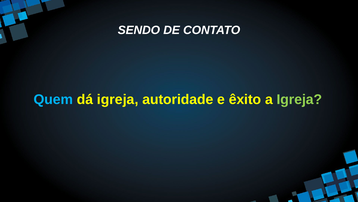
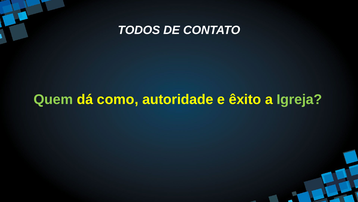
SENDO: SENDO -> TODOS
Quem colour: light blue -> light green
dá igreja: igreja -> como
